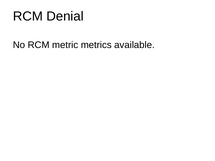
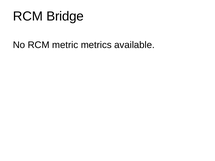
Denial: Denial -> Bridge
